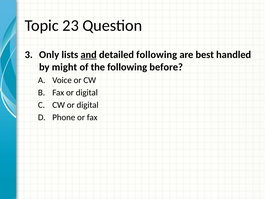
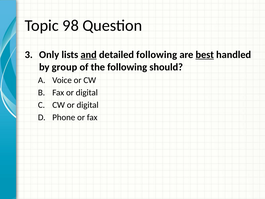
23: 23 -> 98
best underline: none -> present
might: might -> group
before: before -> should
